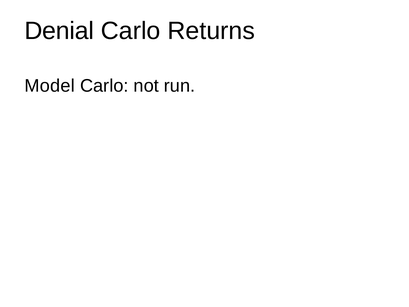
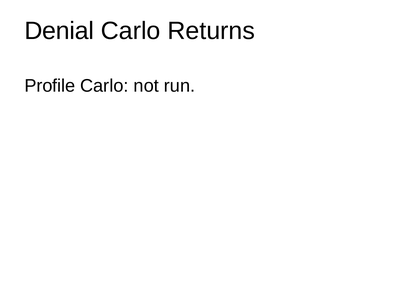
Model: Model -> Profile
